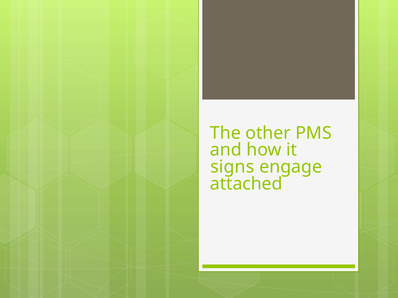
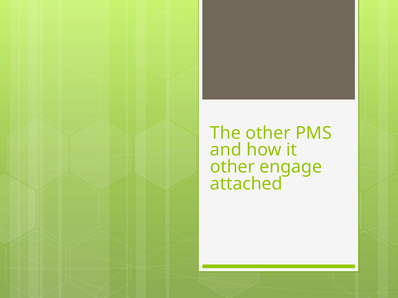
signs at (232, 167): signs -> other
